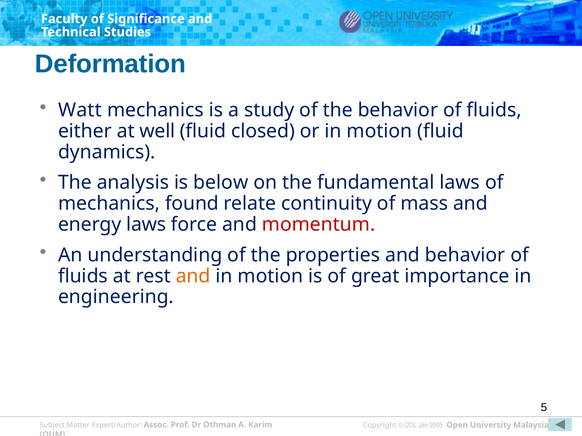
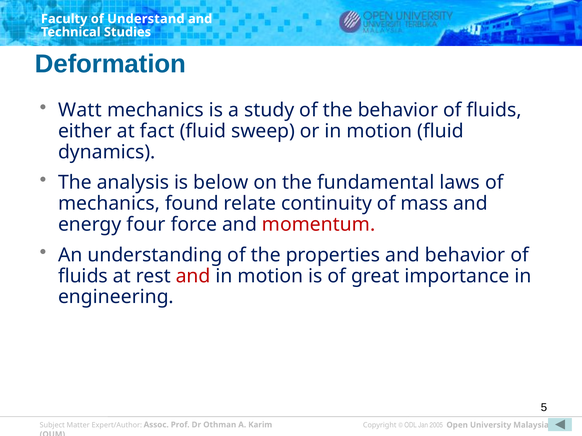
Significance: Significance -> Understand
well: well -> fact
closed: closed -> sweep
energy laws: laws -> four
and at (193, 276) colour: orange -> red
